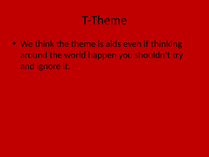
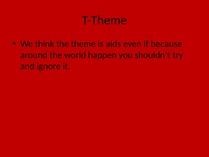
thinking: thinking -> because
